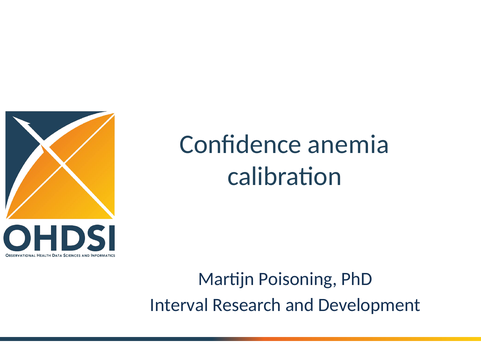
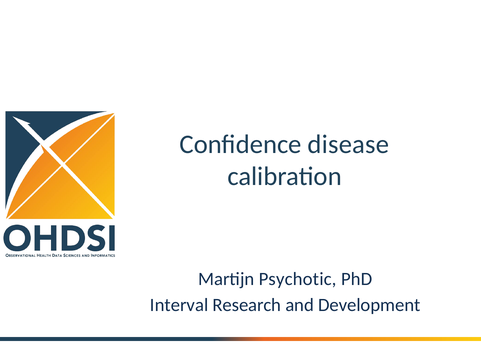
anemia: anemia -> disease
Poisoning: Poisoning -> Psychotic
